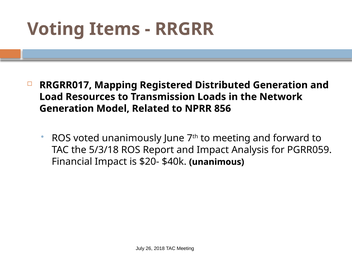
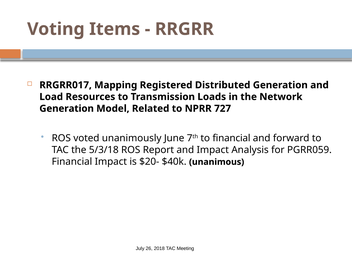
856: 856 -> 727
to meeting: meeting -> financial
